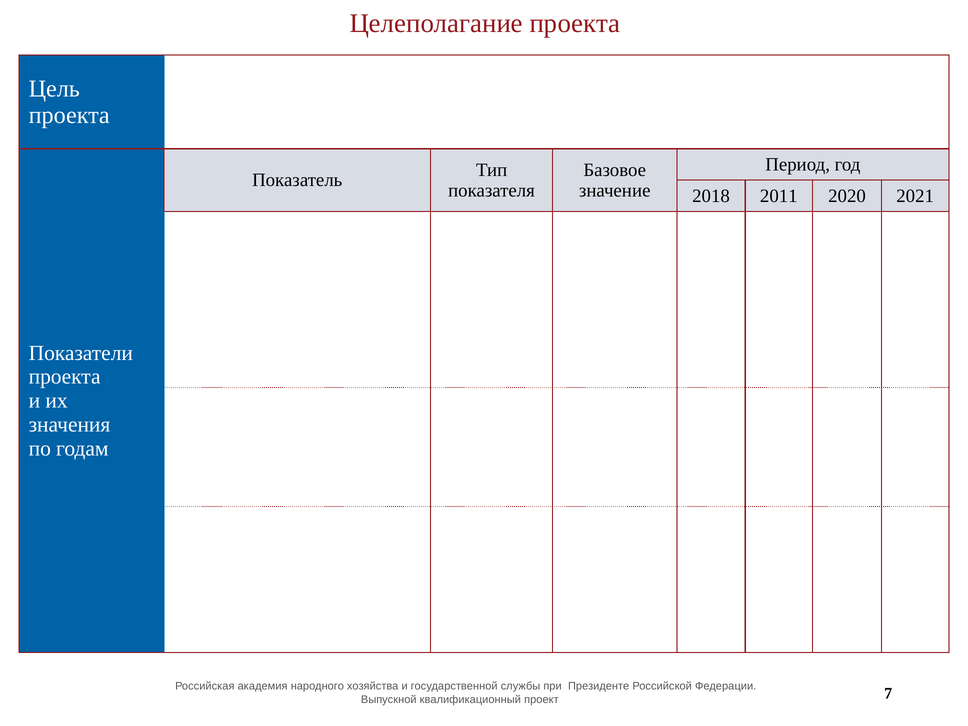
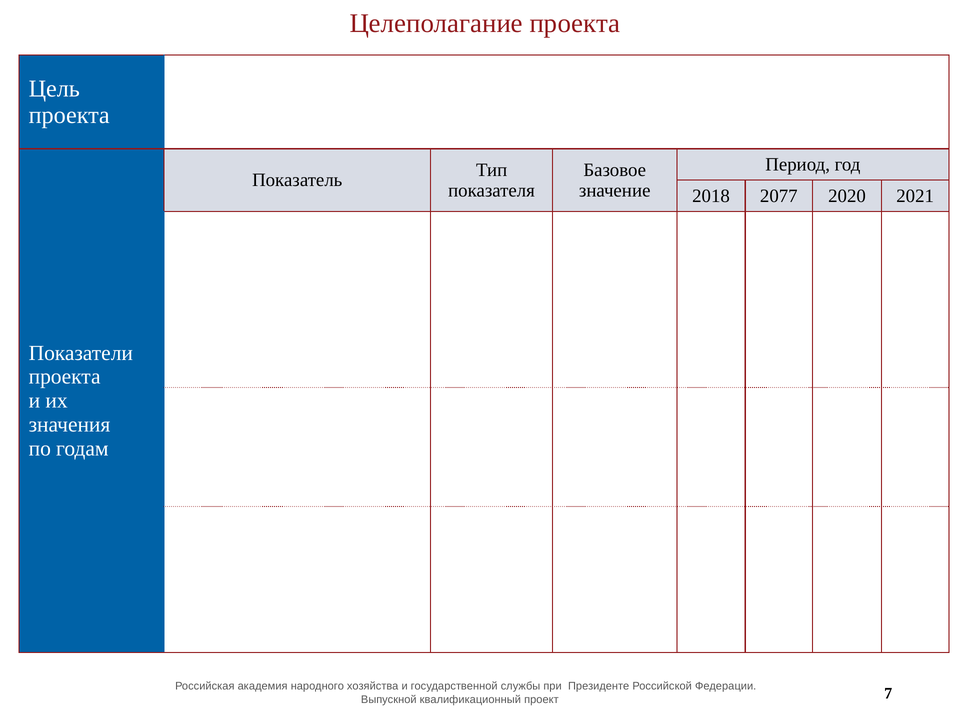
2011: 2011 -> 2077
